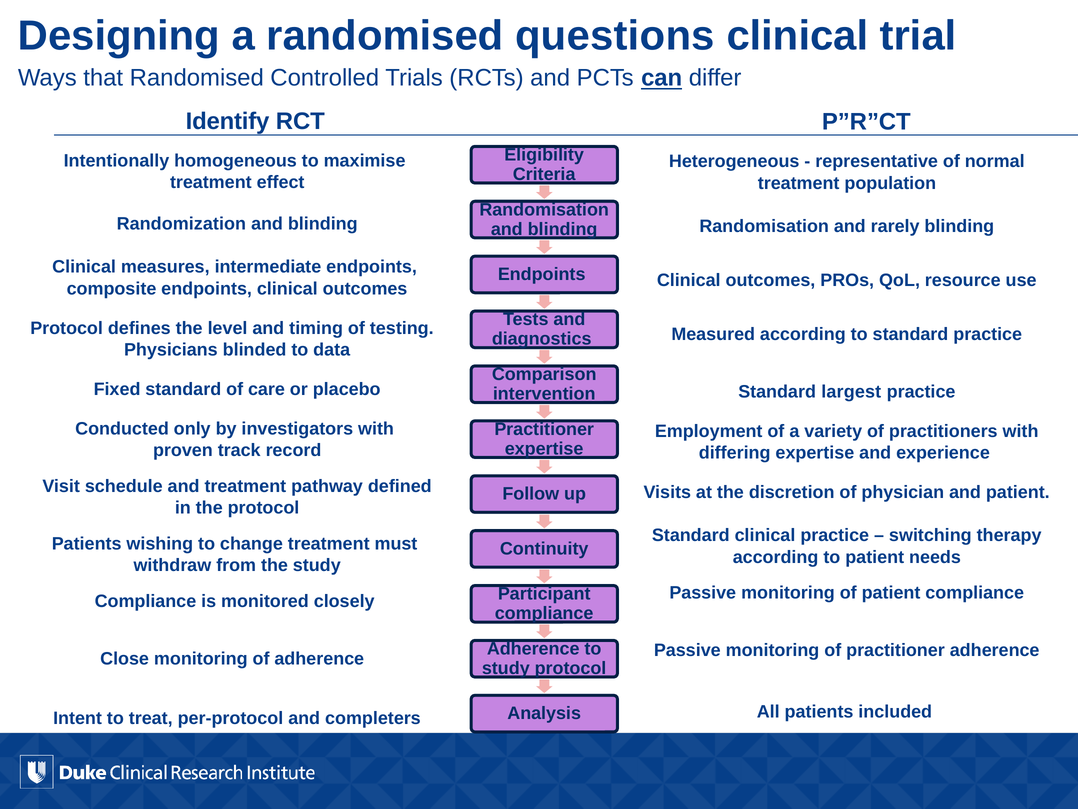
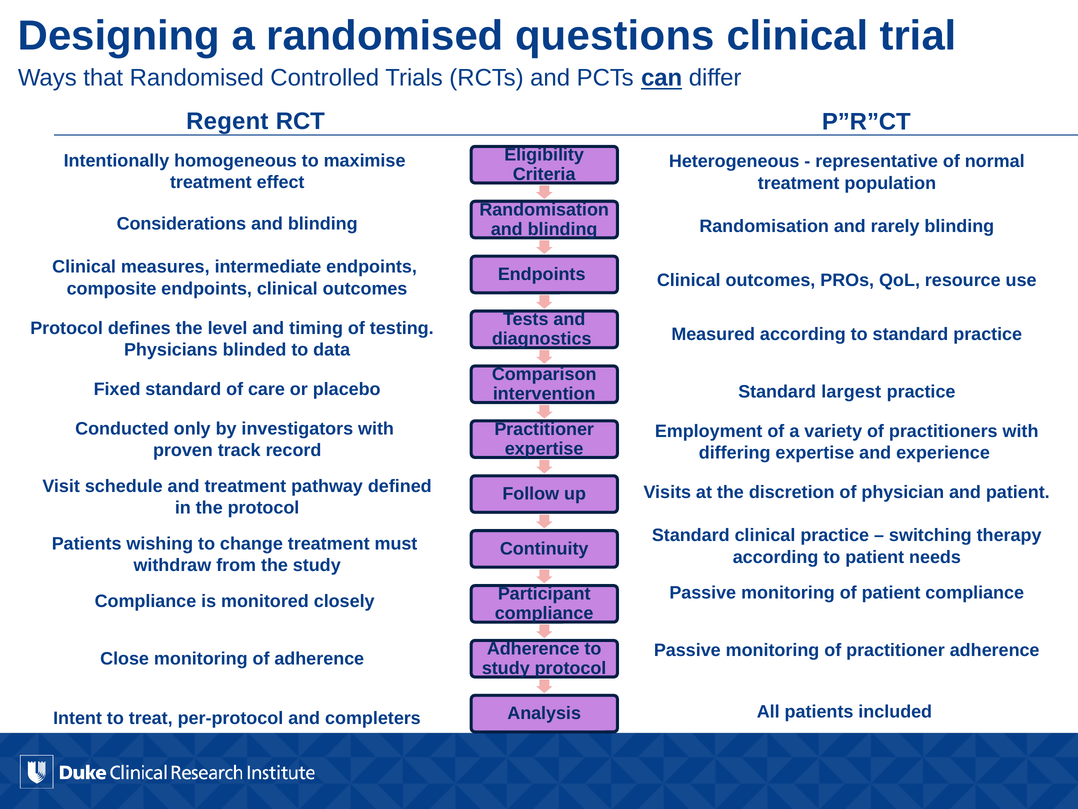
Identify: Identify -> Regent
Randomization: Randomization -> Considerations
